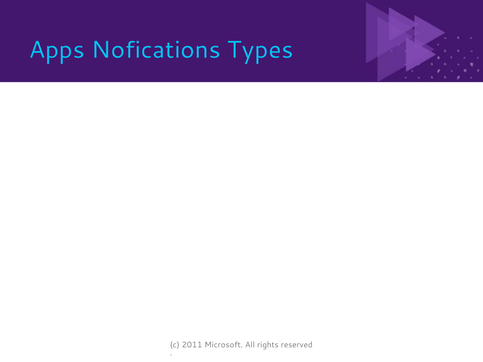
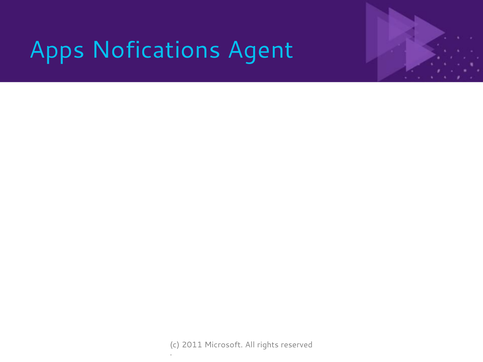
Types: Types -> Agent
